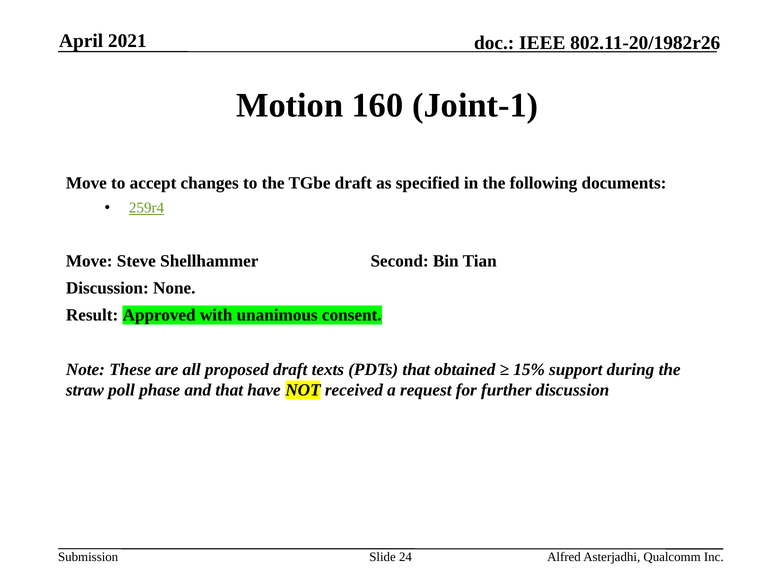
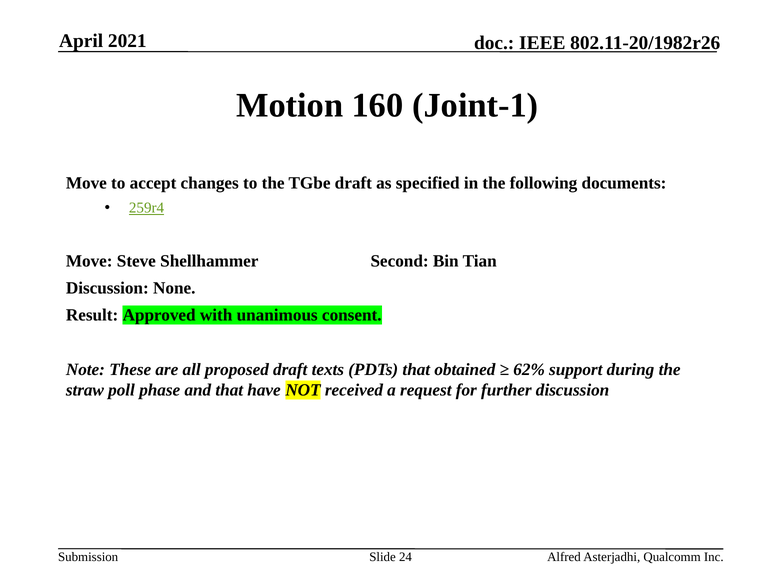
15%: 15% -> 62%
